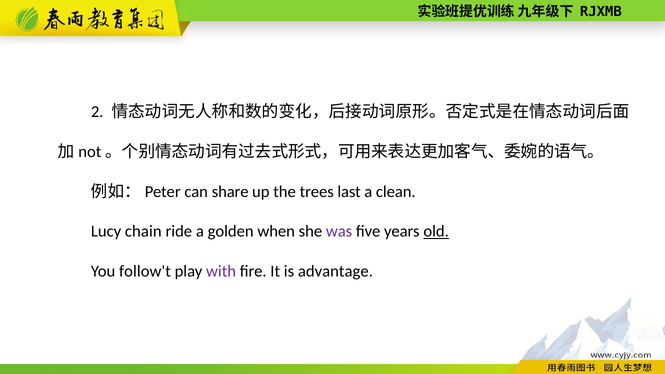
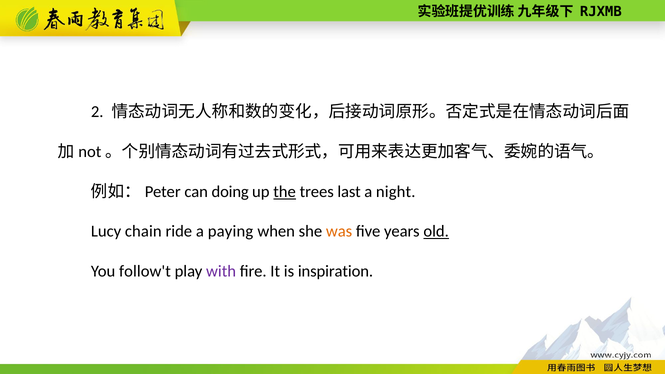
share: share -> doing
the underline: none -> present
clean: clean -> night
golden: golden -> paying
was colour: purple -> orange
advantage: advantage -> inspiration
